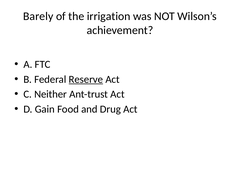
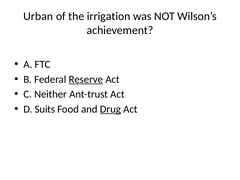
Barely: Barely -> Urban
Gain: Gain -> Suits
Drug underline: none -> present
